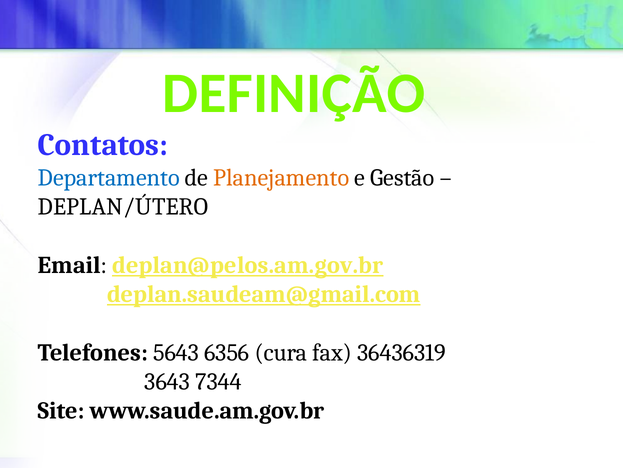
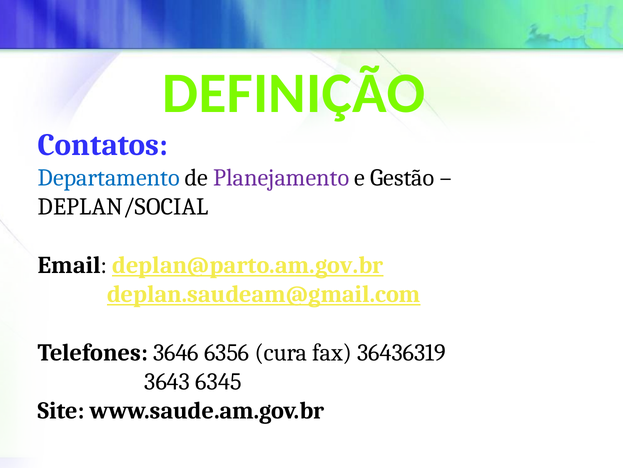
Planejamento colour: orange -> purple
DEPLAN/ÚTERO: DEPLAN/ÚTERO -> DEPLAN/SOCIAL
deplan@pelos.am.gov.br: deplan@pelos.am.gov.br -> deplan@parto.am.gov.br
5643: 5643 -> 3646
7344: 7344 -> 6345
